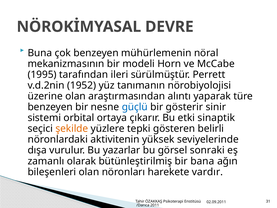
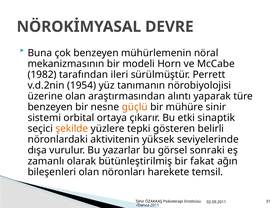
1995: 1995 -> 1982
1952: 1952 -> 1954
güçlü colour: blue -> orange
gösterir: gösterir -> mühüre
bana: bana -> fakat
vardır: vardır -> temsil
